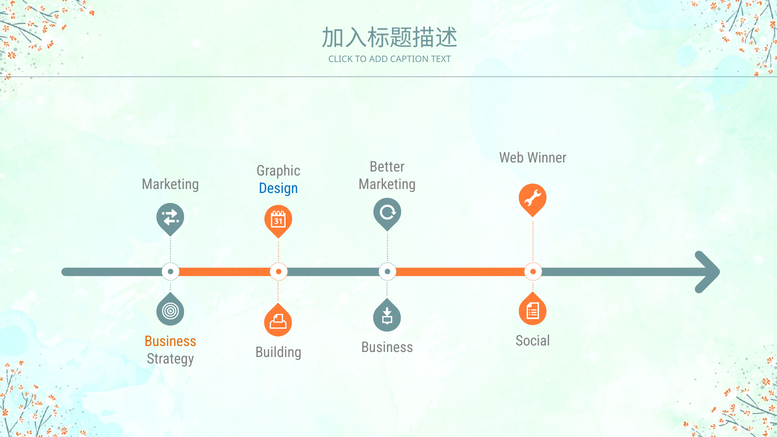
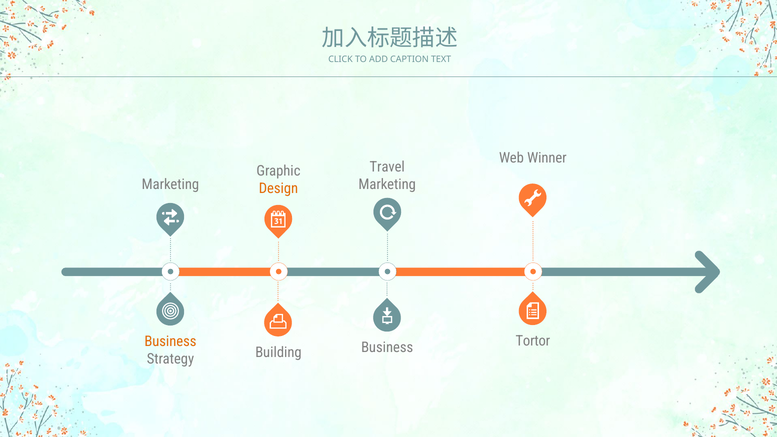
Better: Better -> Travel
Design colour: blue -> orange
Social: Social -> Tortor
